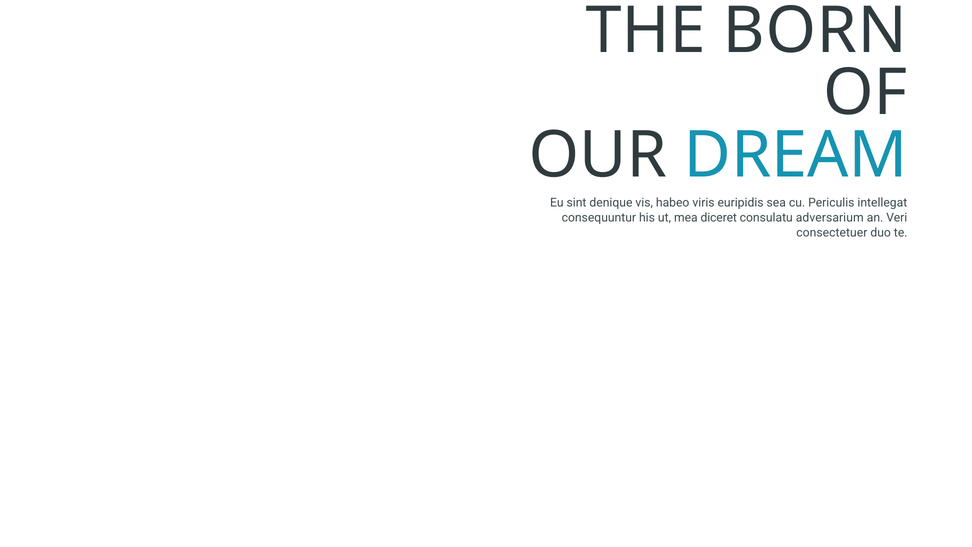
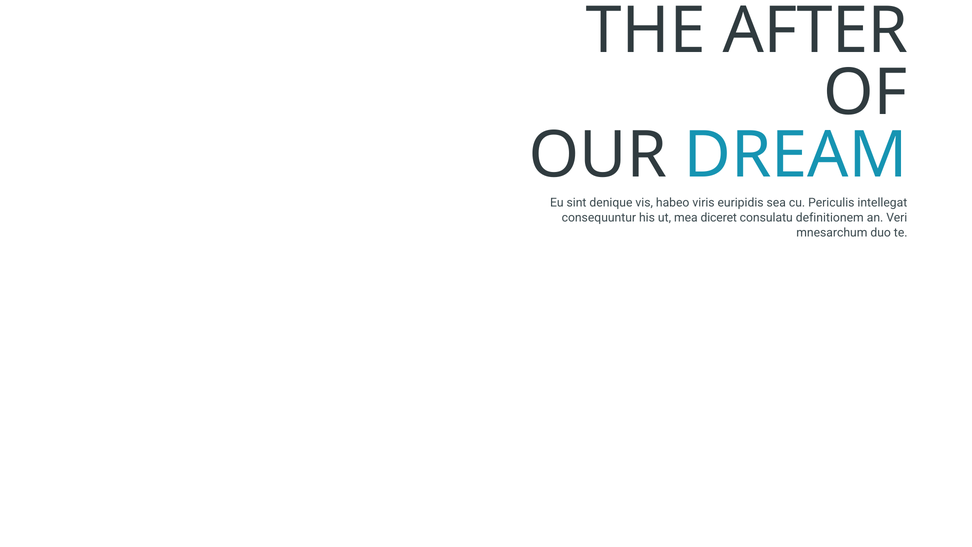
BORN: BORN -> AFTER
adversarium: adversarium -> definitionem
consectetuer: consectetuer -> mnesarchum
